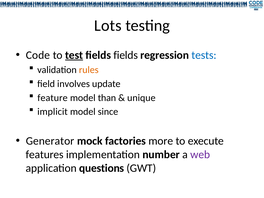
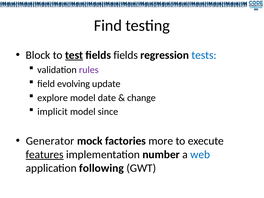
Lots: Lots -> Find
Code: Code -> Block
rules colour: orange -> purple
involves: involves -> evolving
feature: feature -> explore
than: than -> date
unique: unique -> change
features underline: none -> present
web colour: purple -> blue
questions: questions -> following
